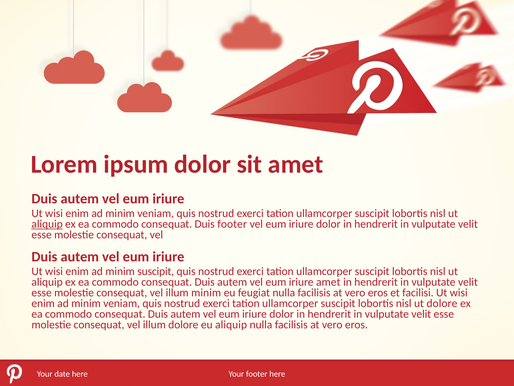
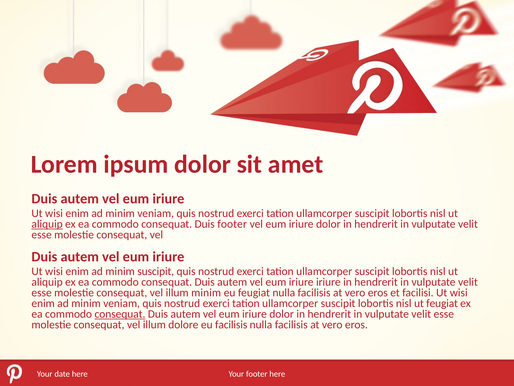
iriure amet: amet -> iriure
ut dolore: dolore -> feugiat
consequat at (120, 314) underline: none -> present
eu aliquip: aliquip -> facilisis
